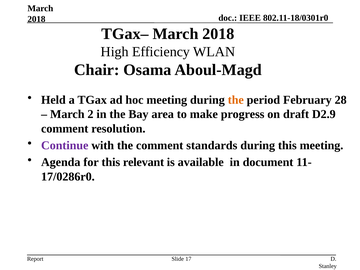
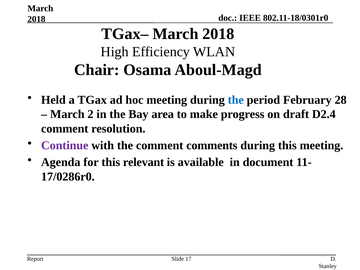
the at (236, 100) colour: orange -> blue
D2.9: D2.9 -> D2.4
standards: standards -> comments
